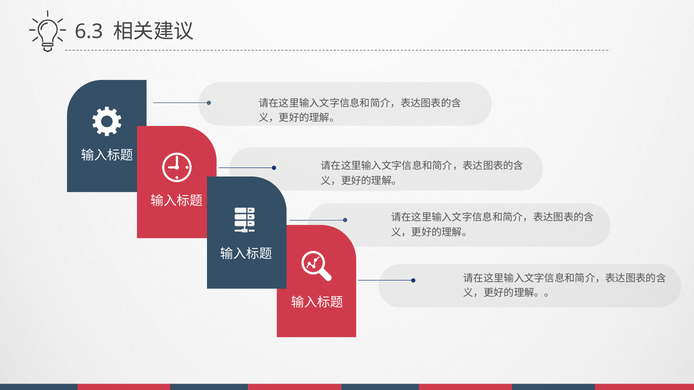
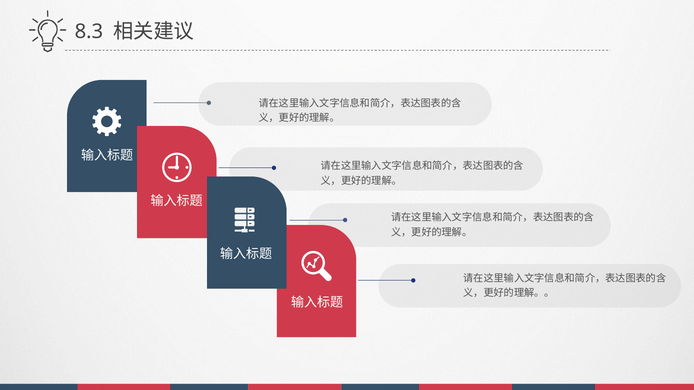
6.3: 6.3 -> 8.3
